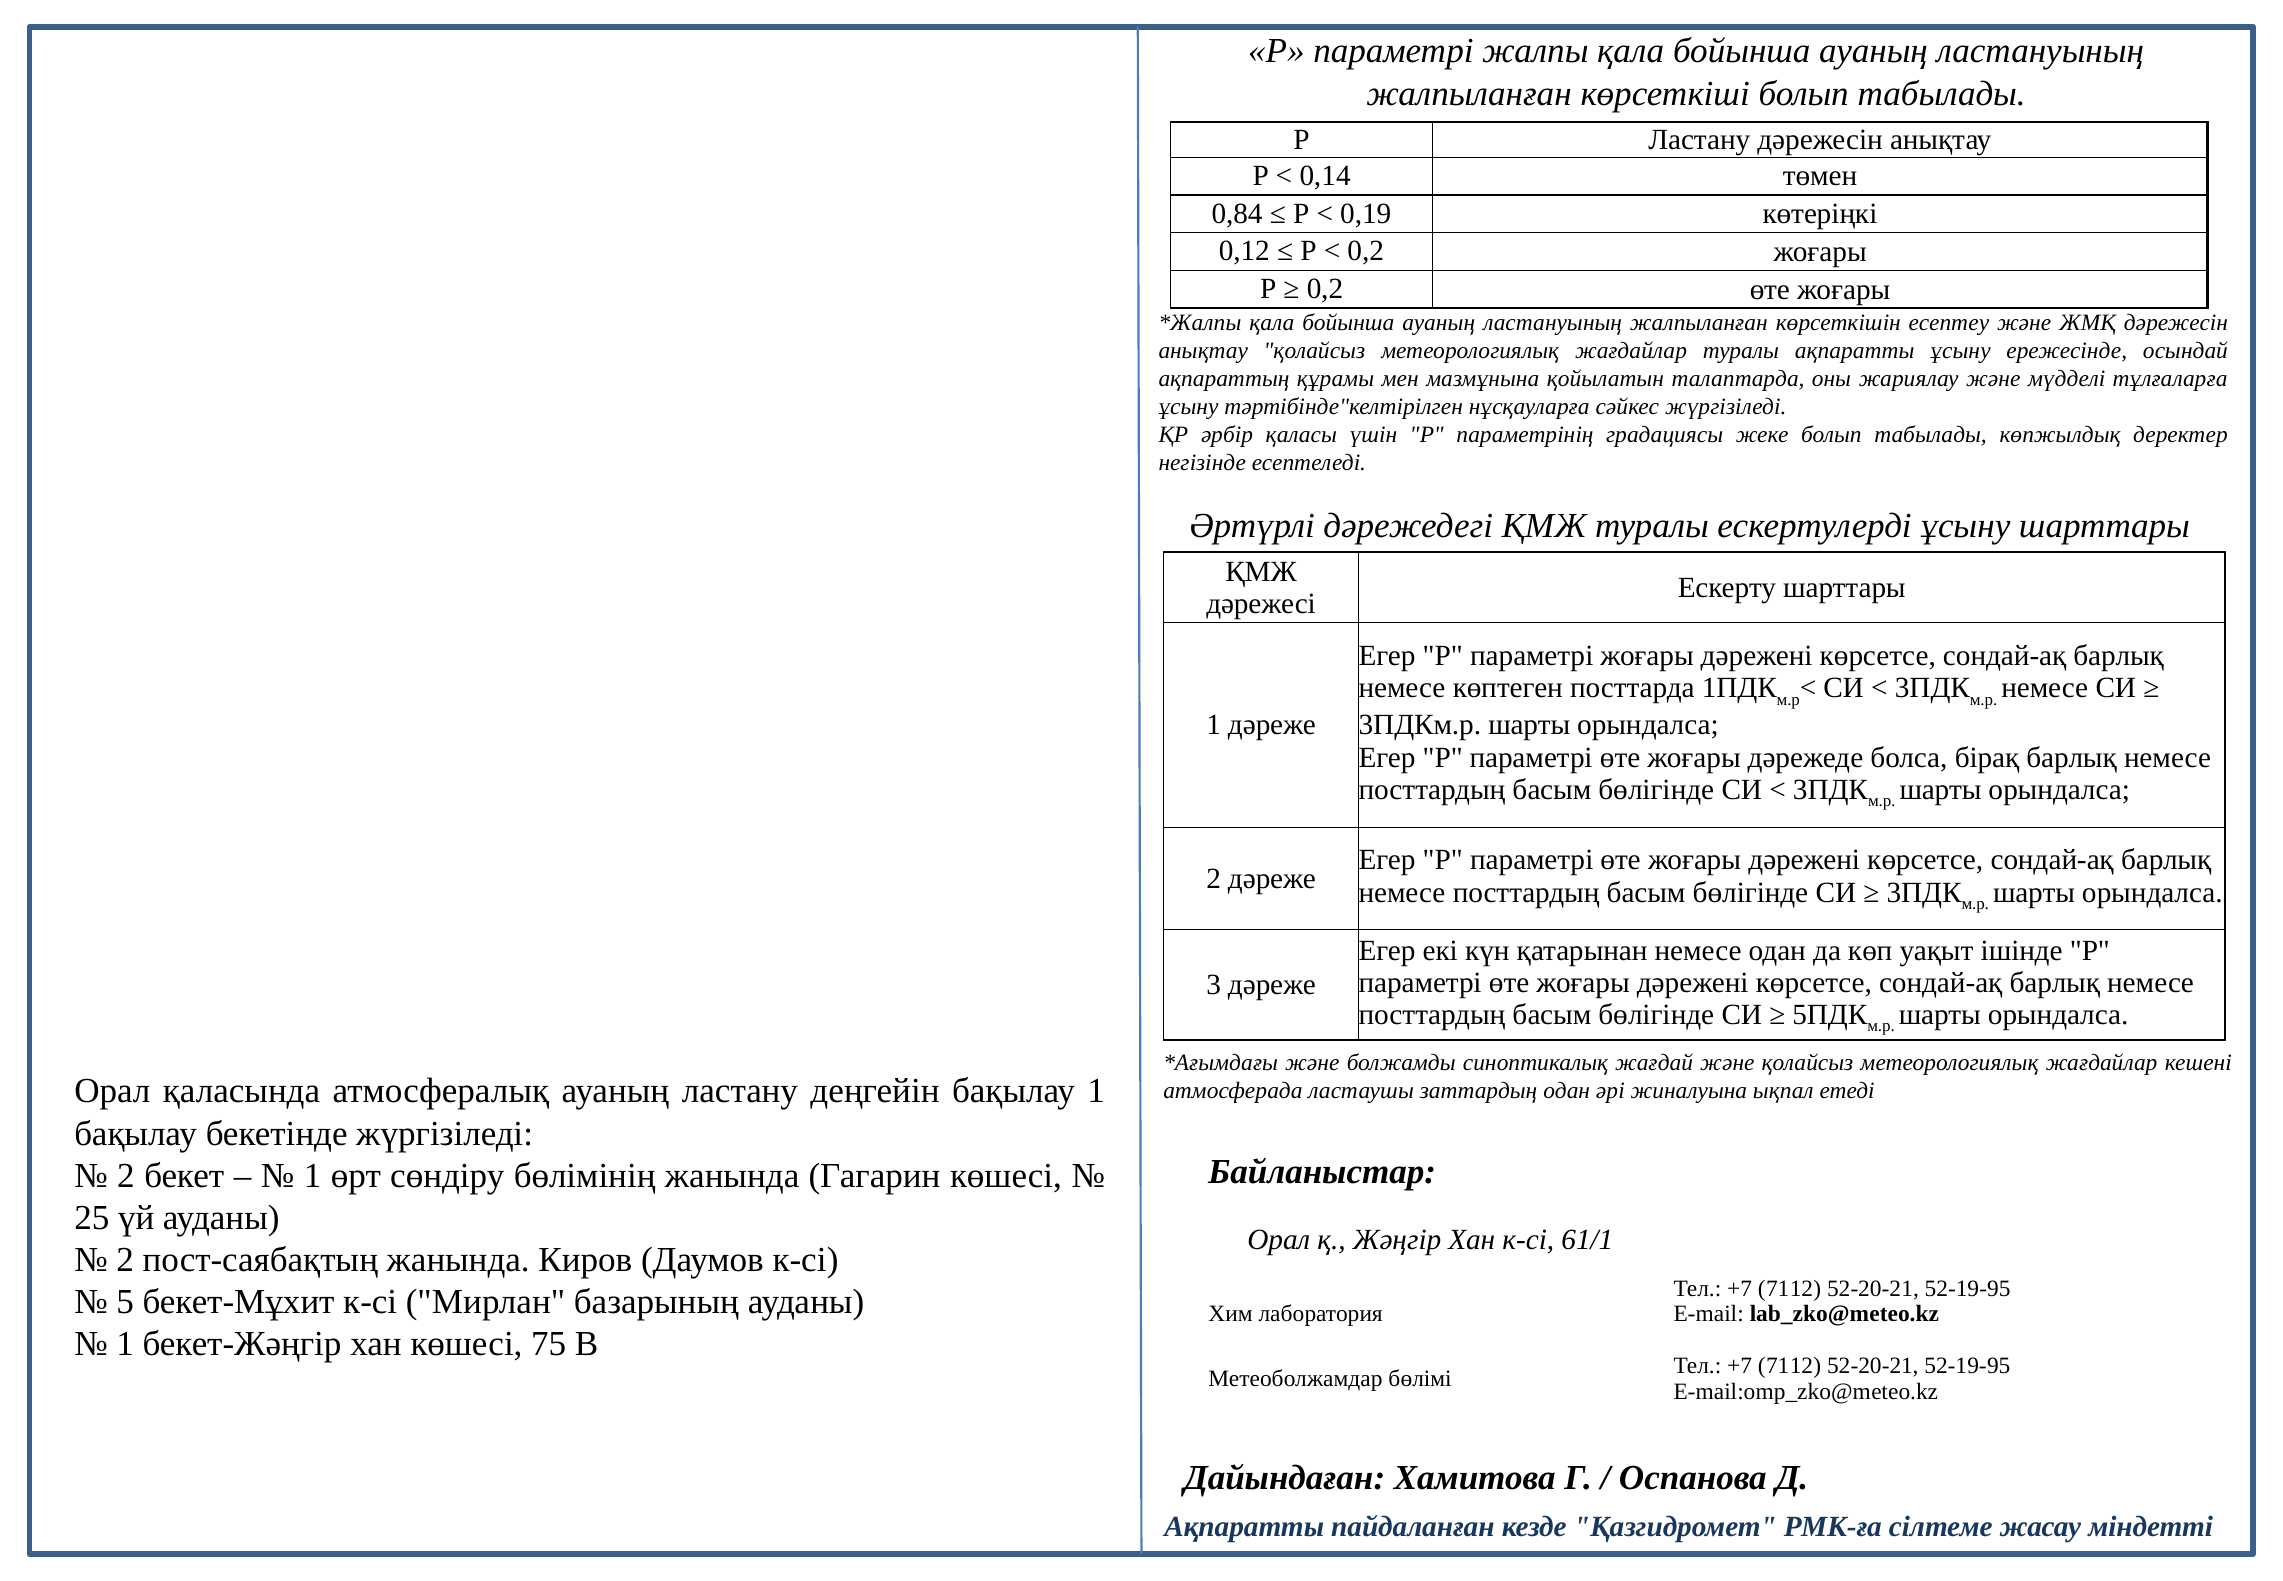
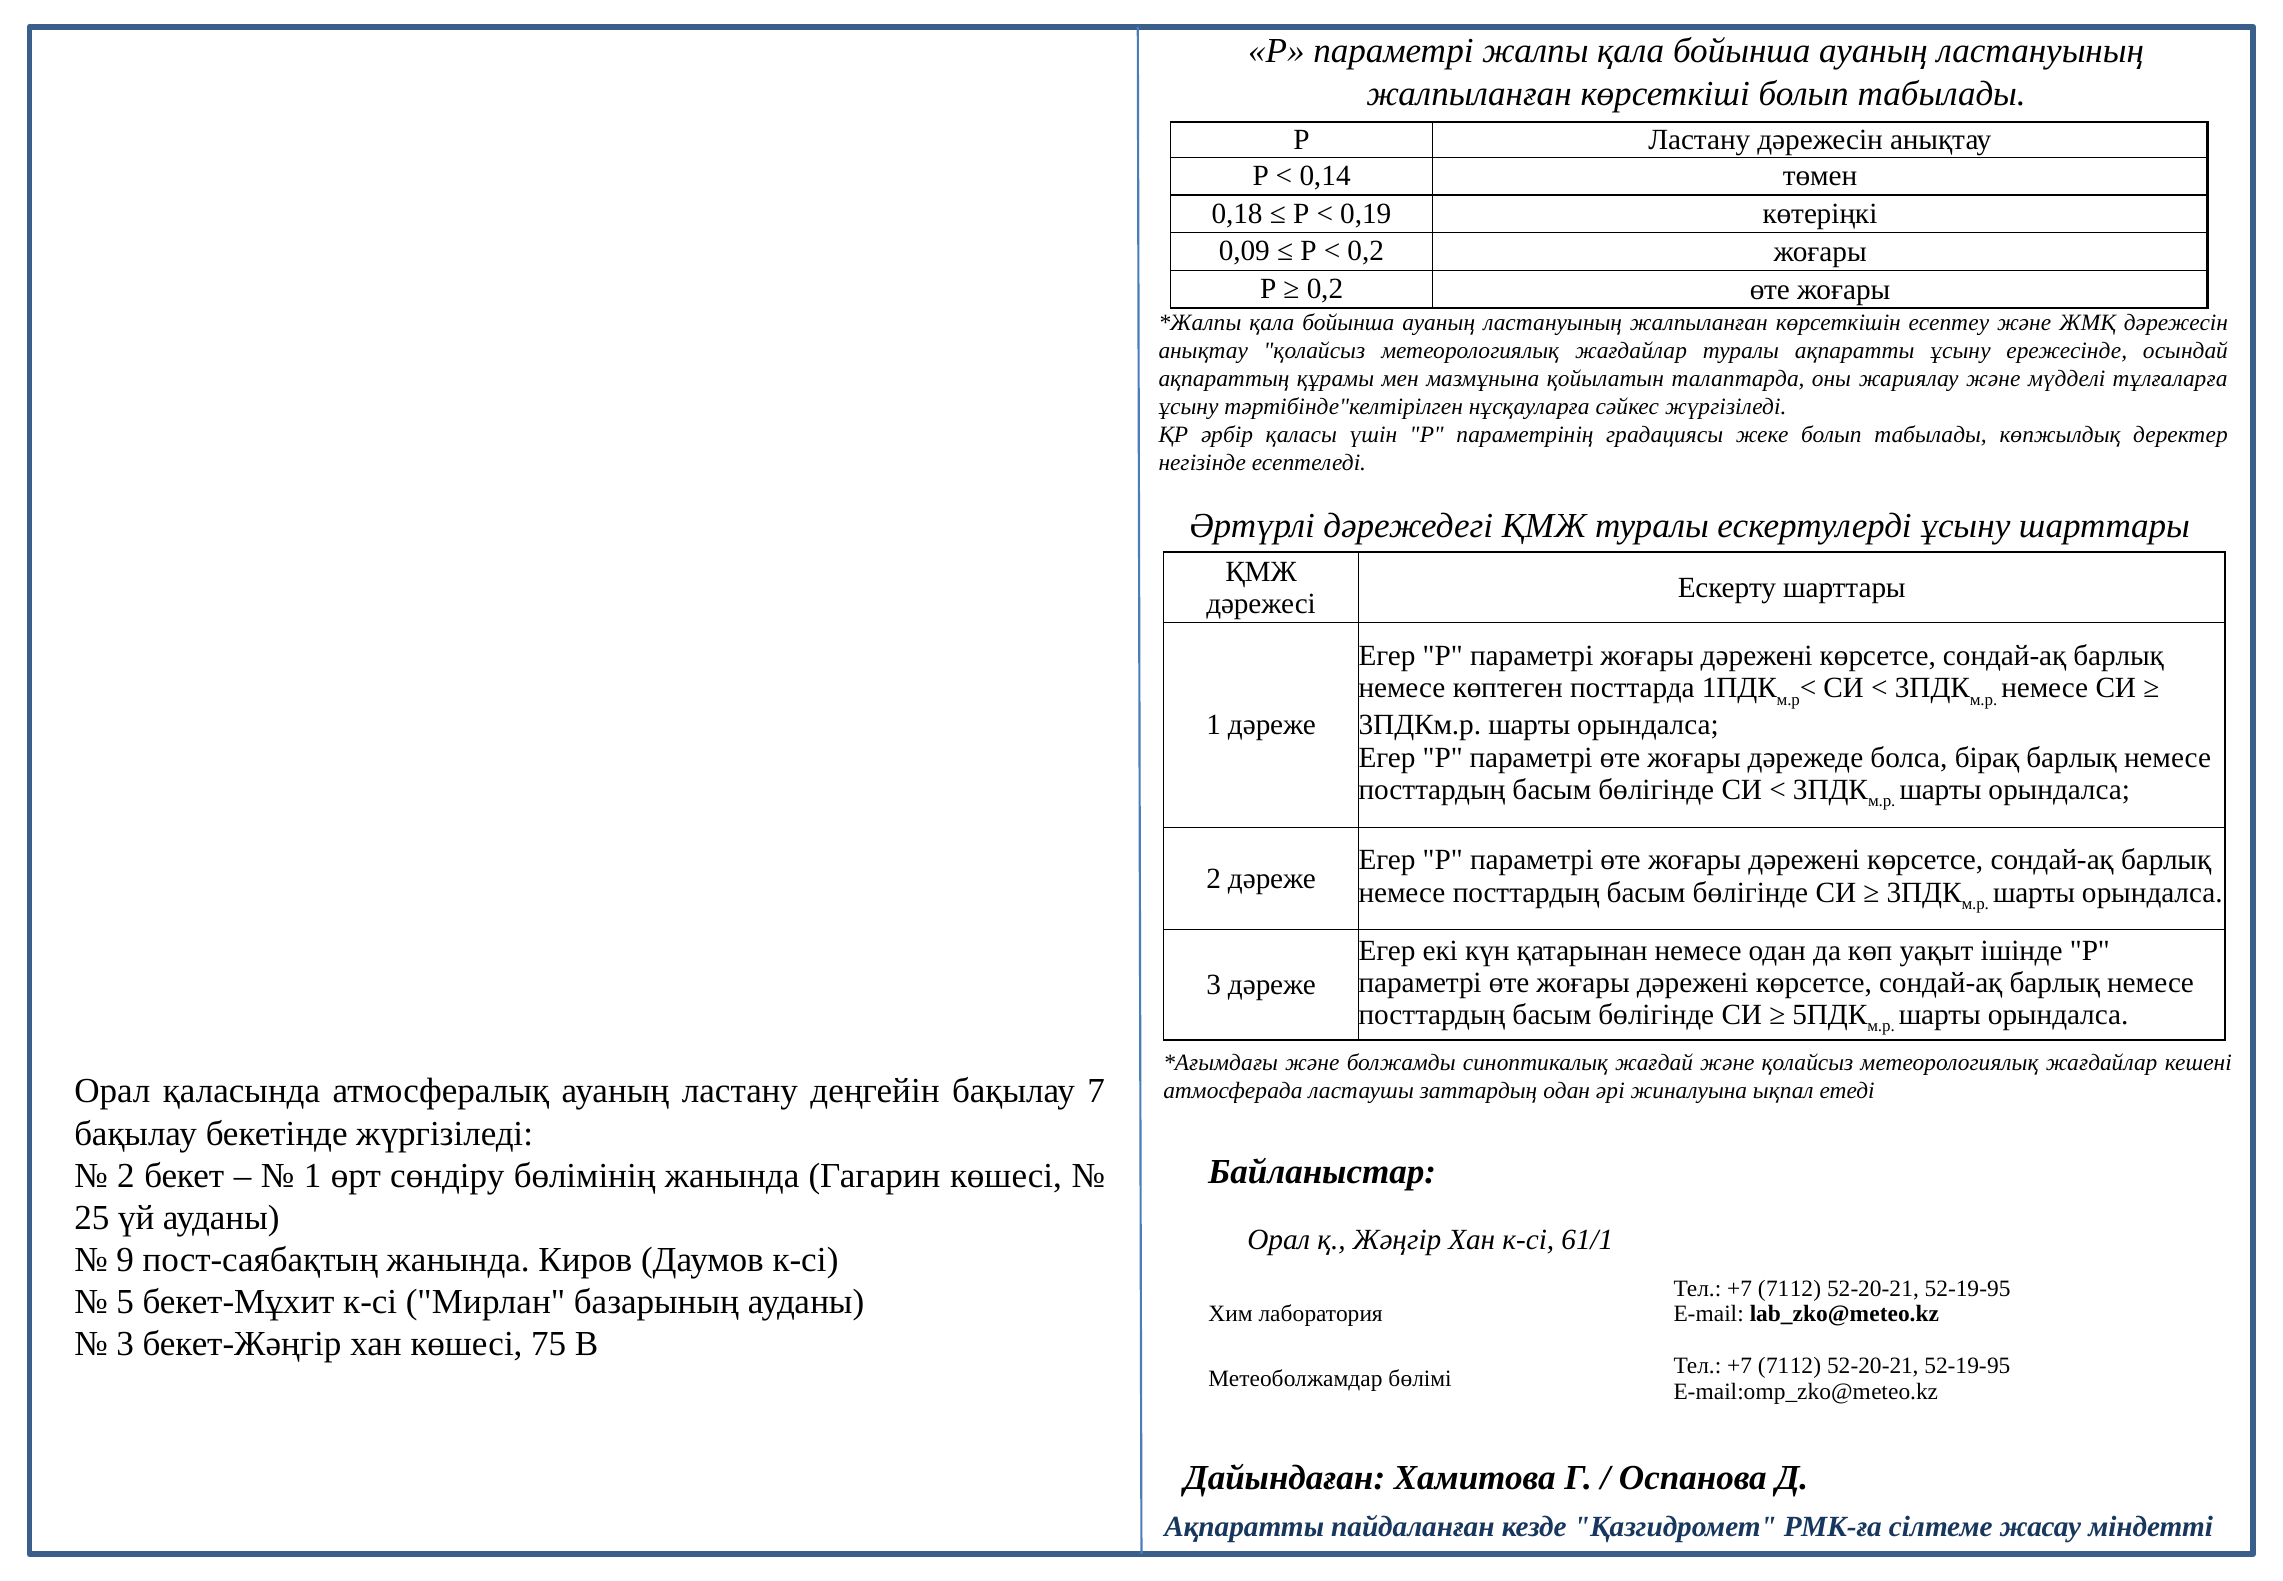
0,84: 0,84 -> 0,18
0,12: 0,12 -> 0,09
бақылау 1: 1 -> 7
2 at (125, 1260): 2 -> 9
1 at (125, 1344): 1 -> 3
